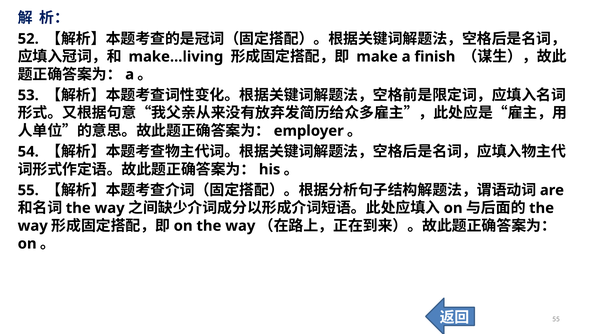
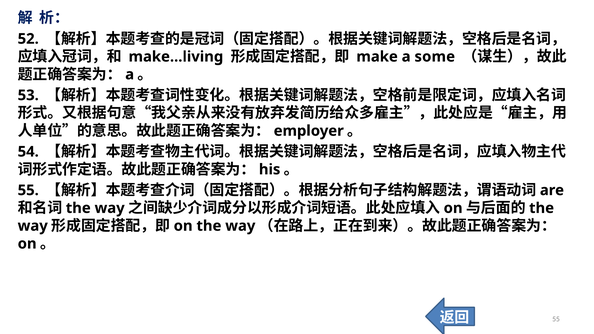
finish: finish -> some
